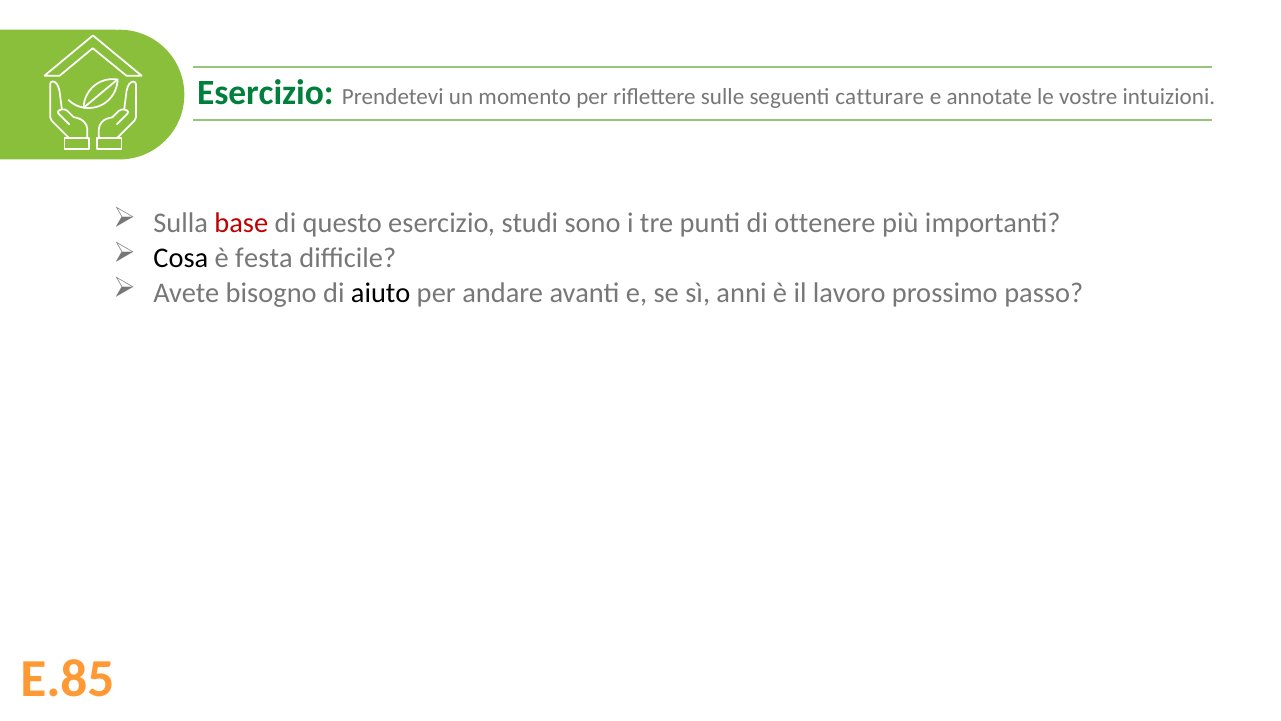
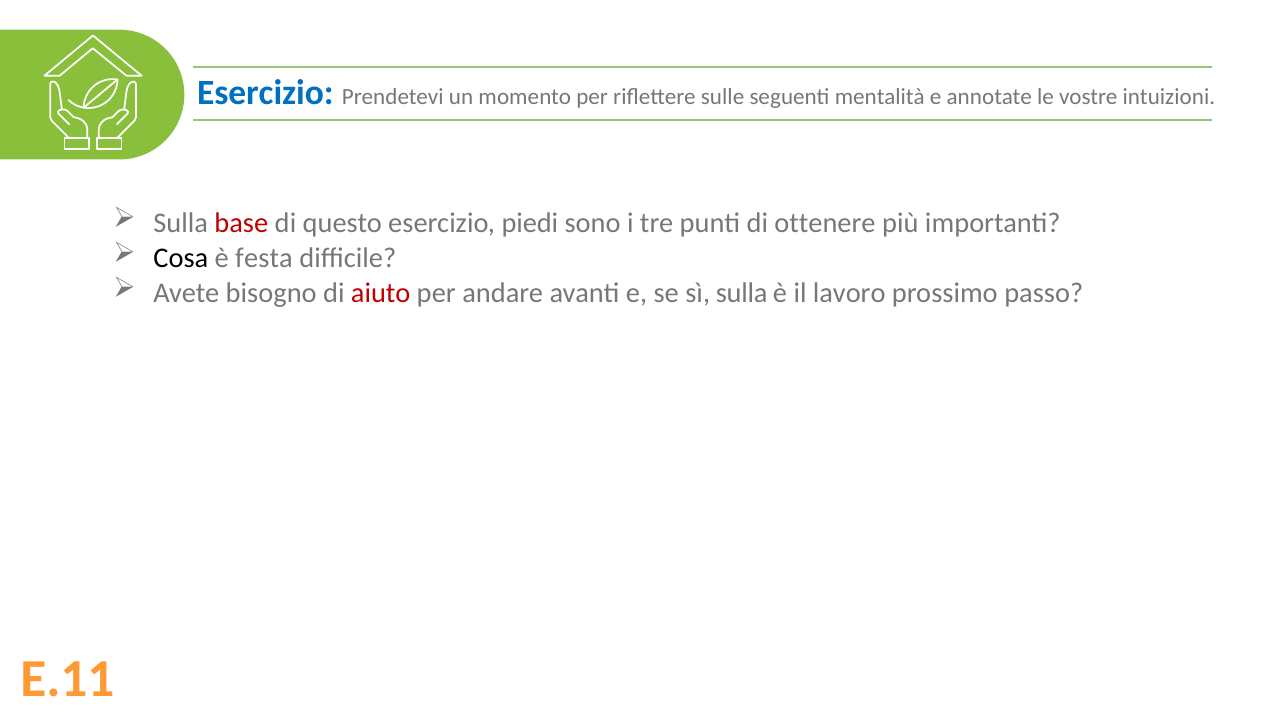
Esercizio at (265, 93) colour: green -> blue
catturare: catturare -> mentalità
studi: studi -> piedi
aiuto colour: black -> red
sì anni: anni -> sulla
E.85: E.85 -> E.11
